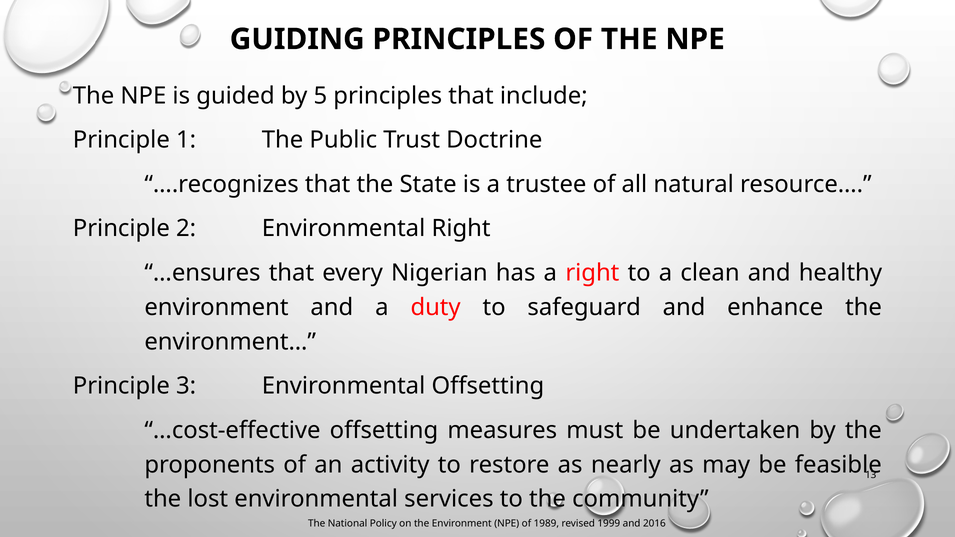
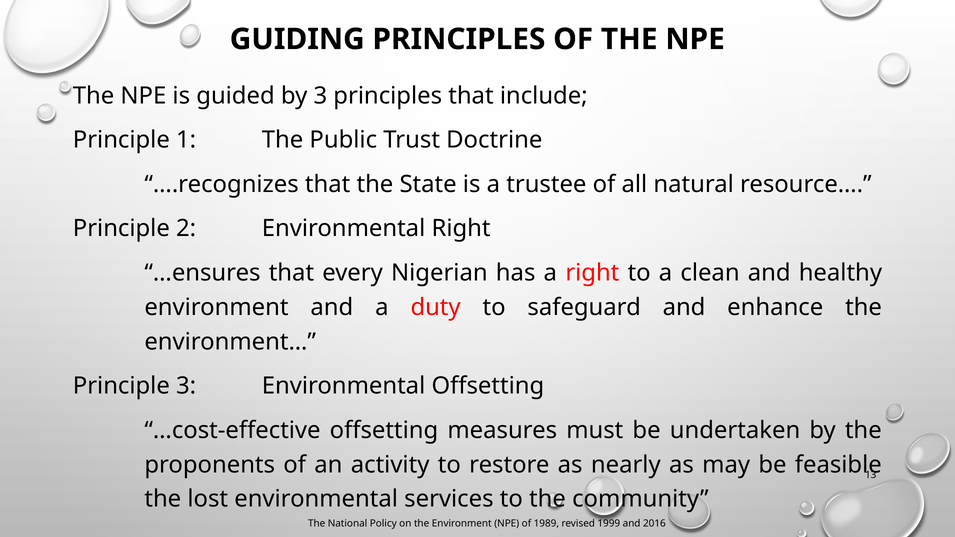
by 5: 5 -> 3
